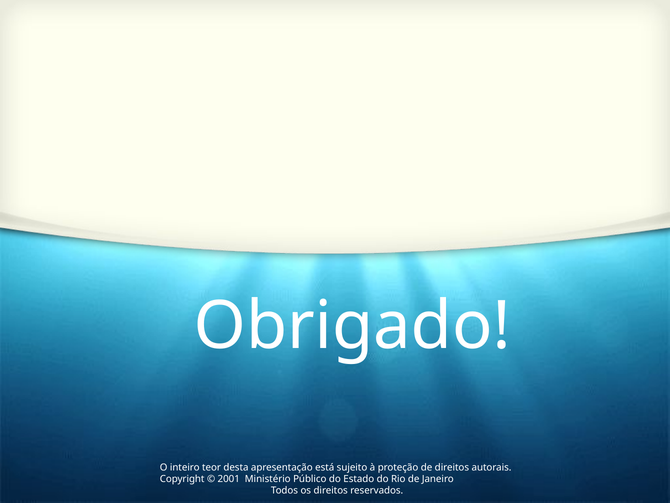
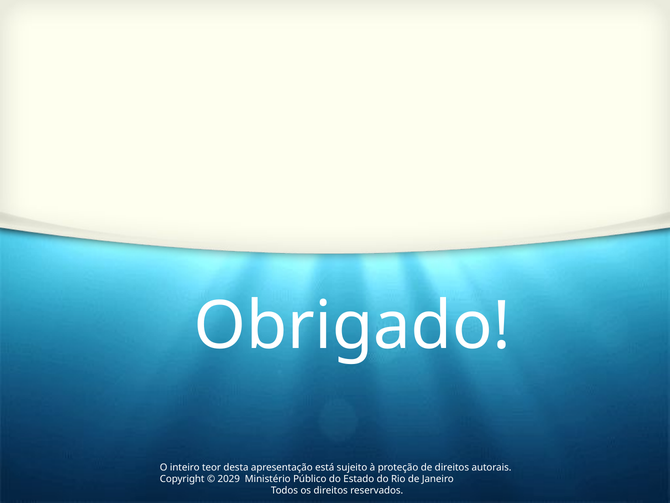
2001: 2001 -> 2029
